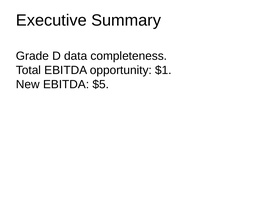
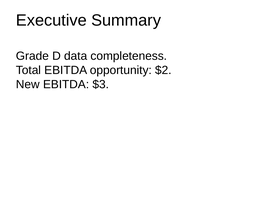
$1: $1 -> $2
$5: $5 -> $3
